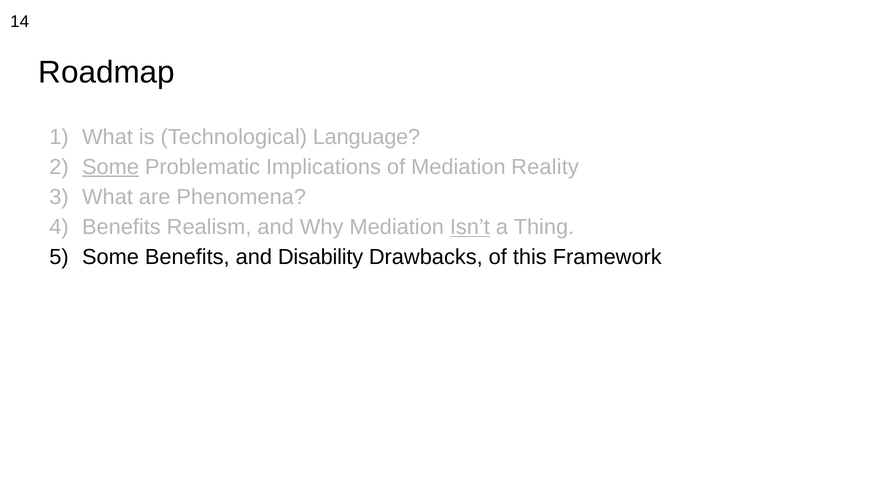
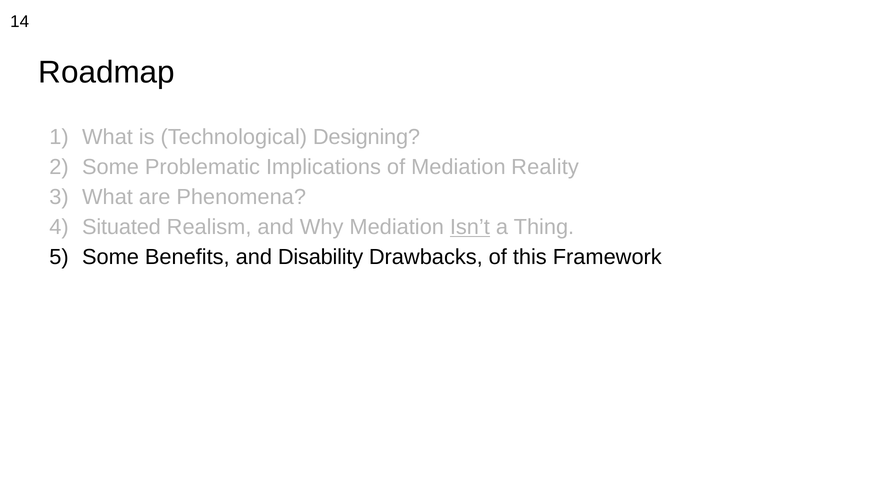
Language: Language -> Designing
Some at (110, 167) underline: present -> none
Benefits at (121, 227): Benefits -> Situated
